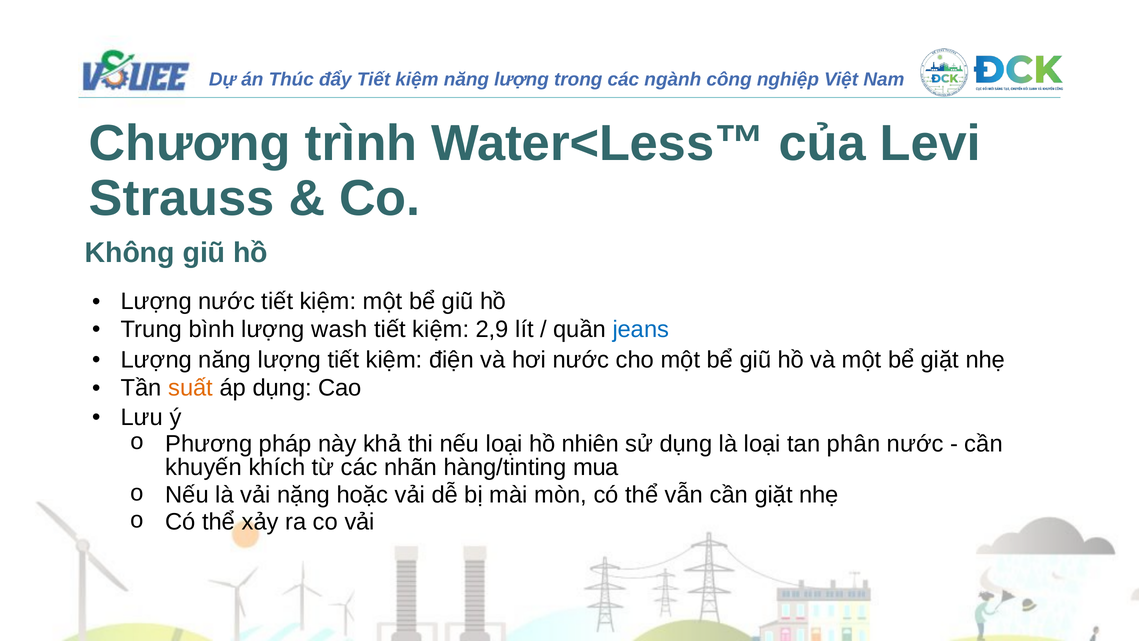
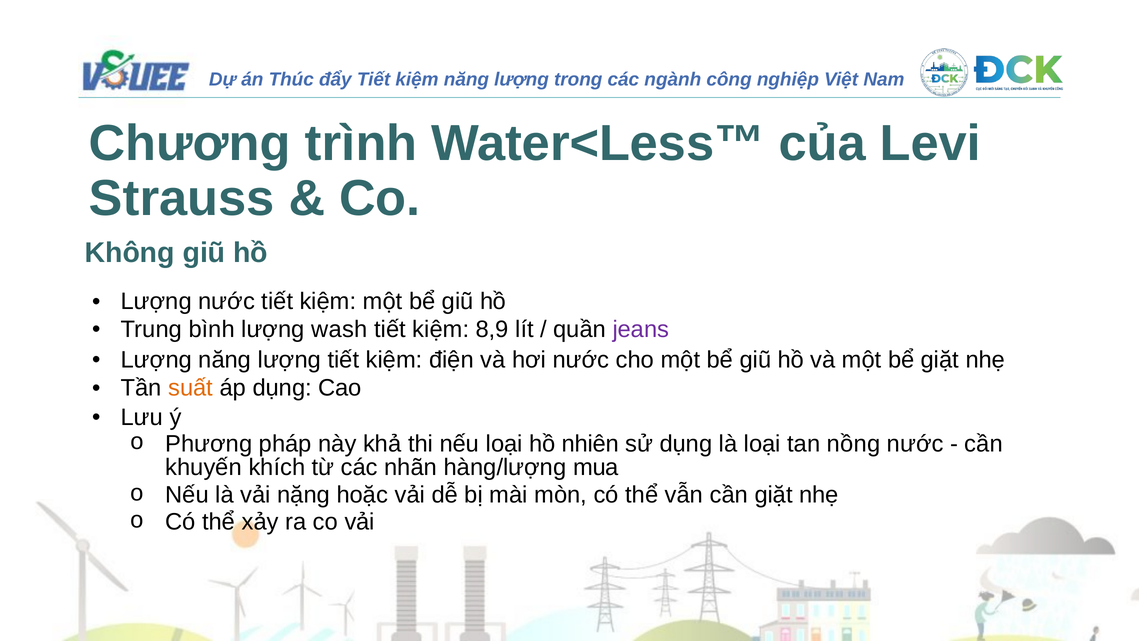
2,9: 2,9 -> 8,9
jeans colour: blue -> purple
phân: phân -> nồng
hàng/tinting: hàng/tinting -> hàng/lượng
